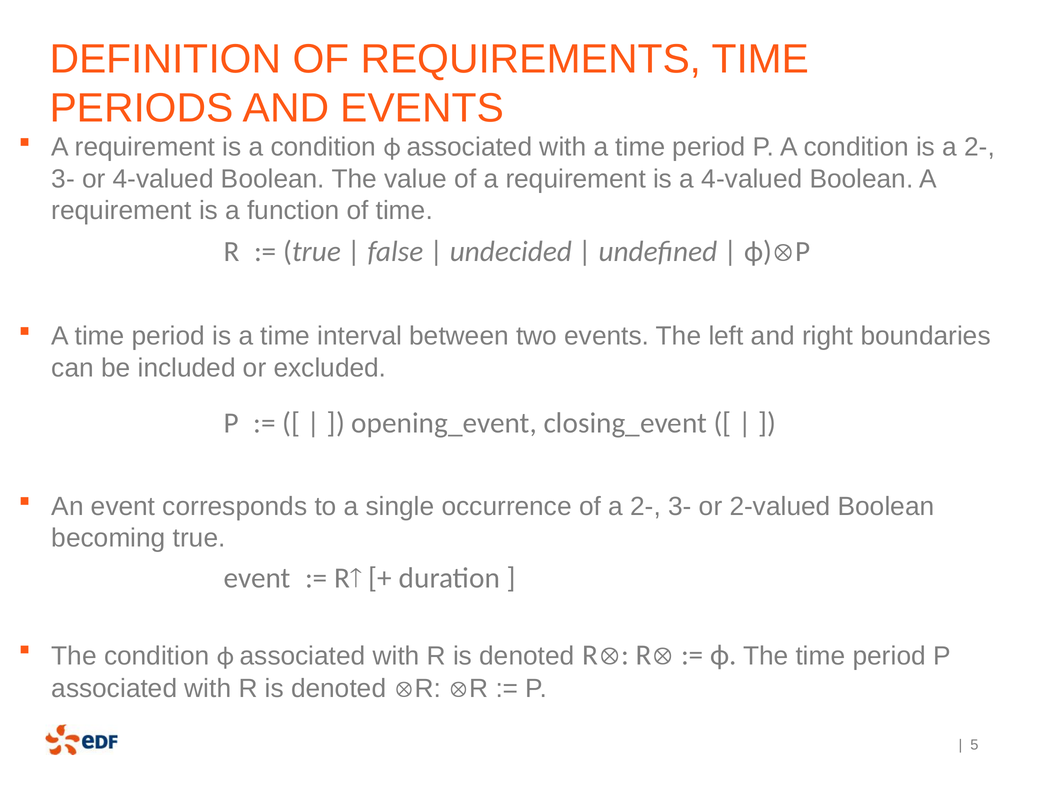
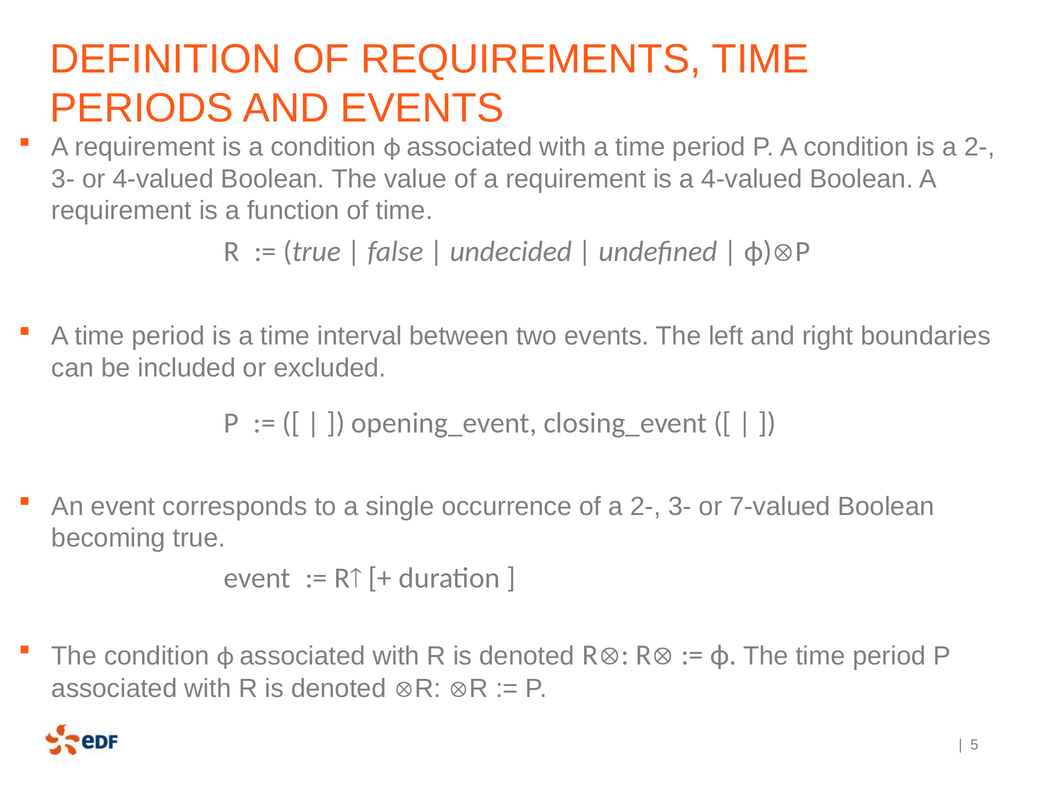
2-valued: 2-valued -> 7-valued
